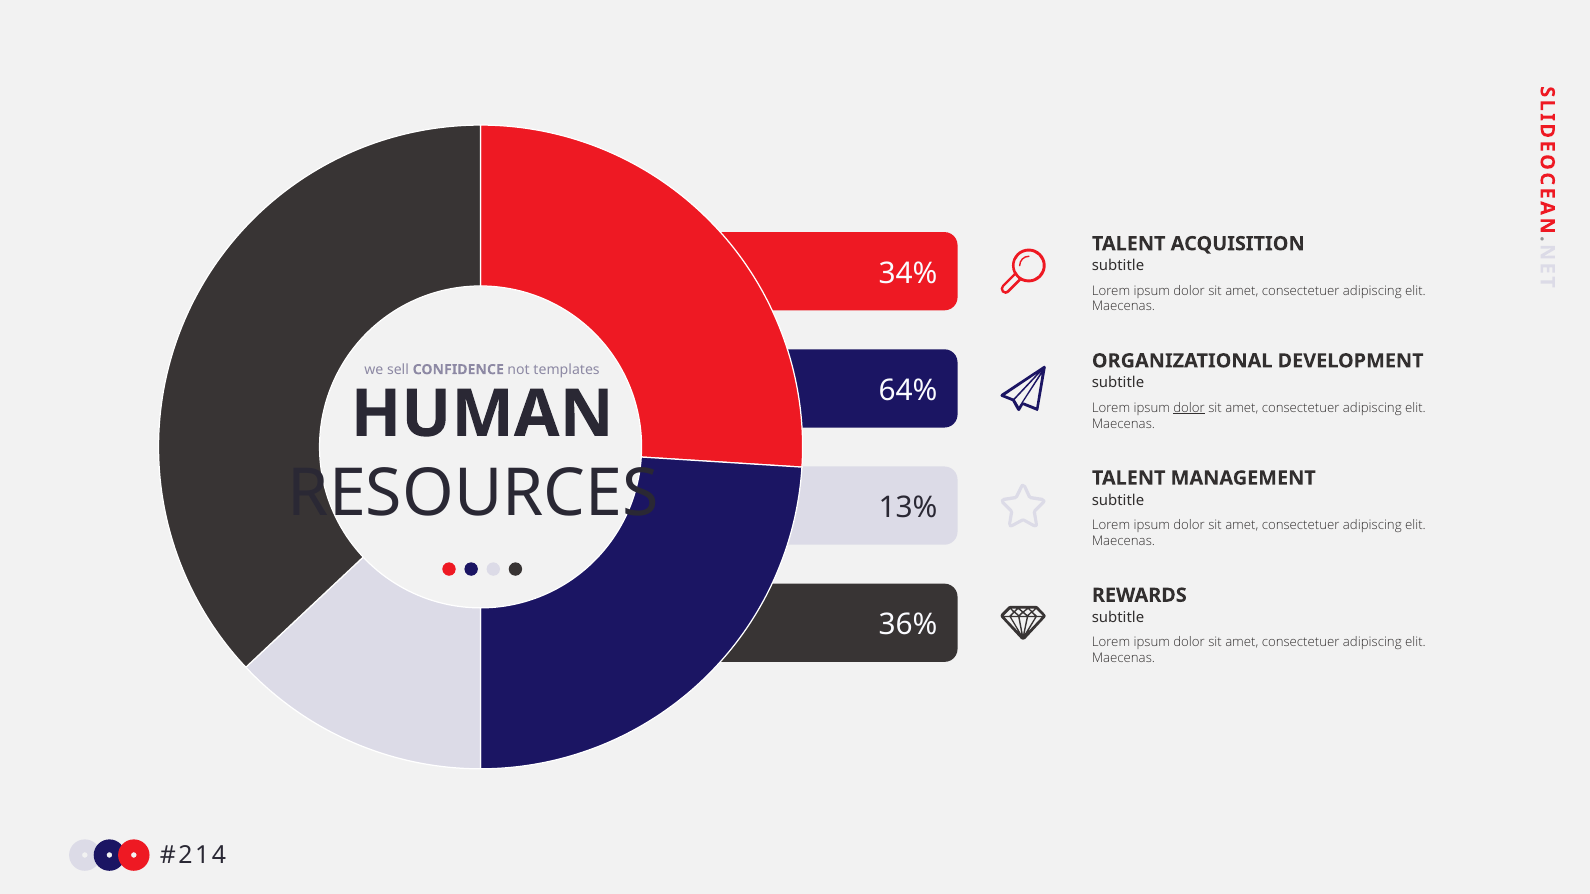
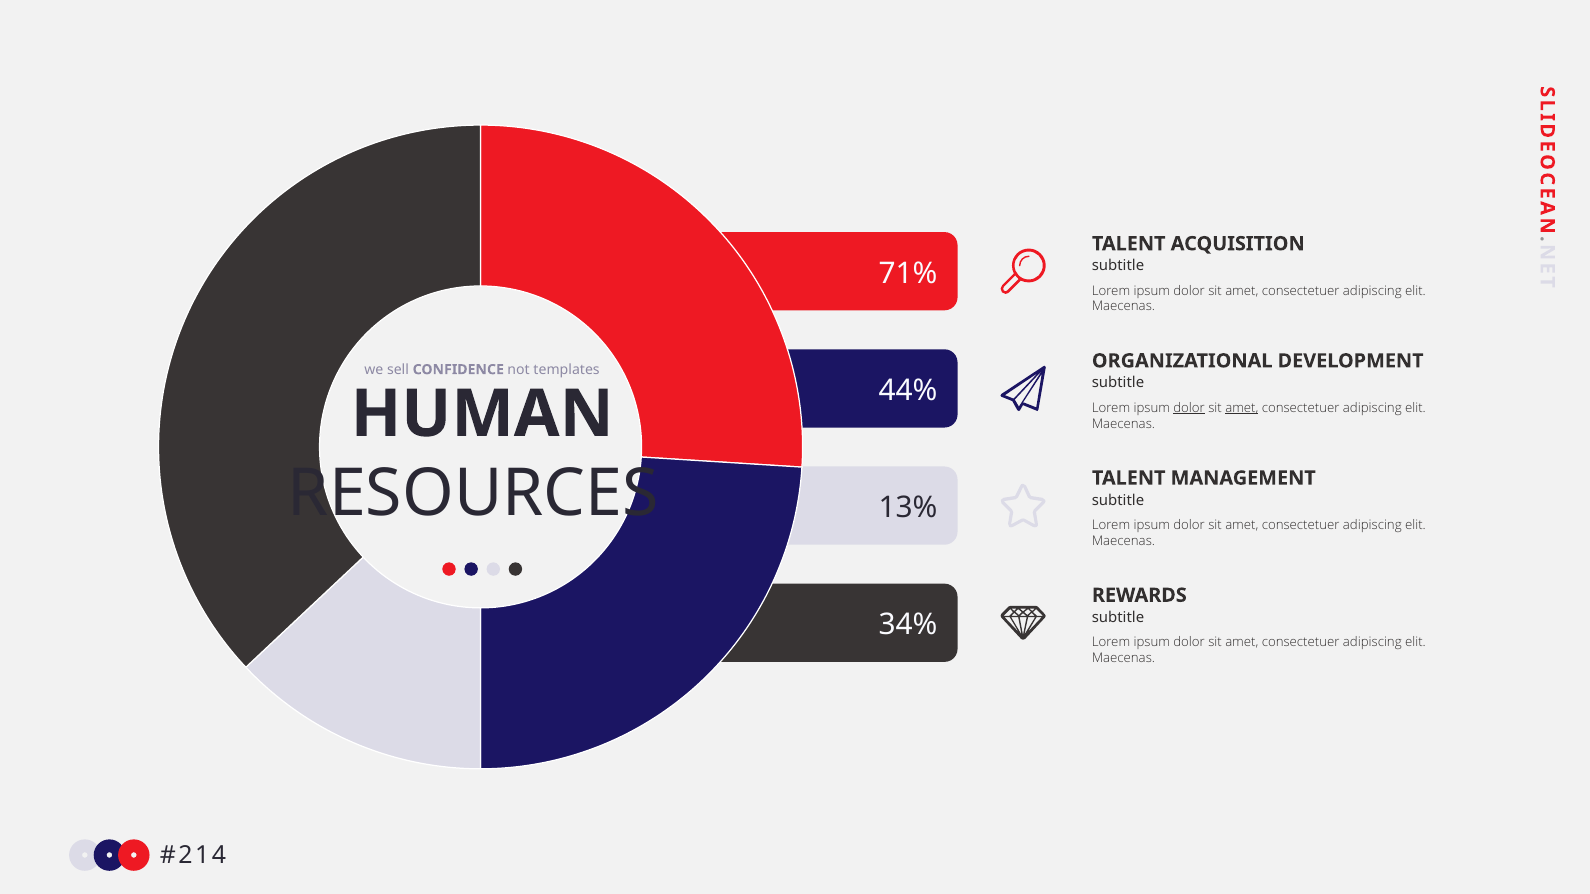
34%: 34% -> 71%
64%: 64% -> 44%
amet at (1242, 408) underline: none -> present
36%: 36% -> 34%
